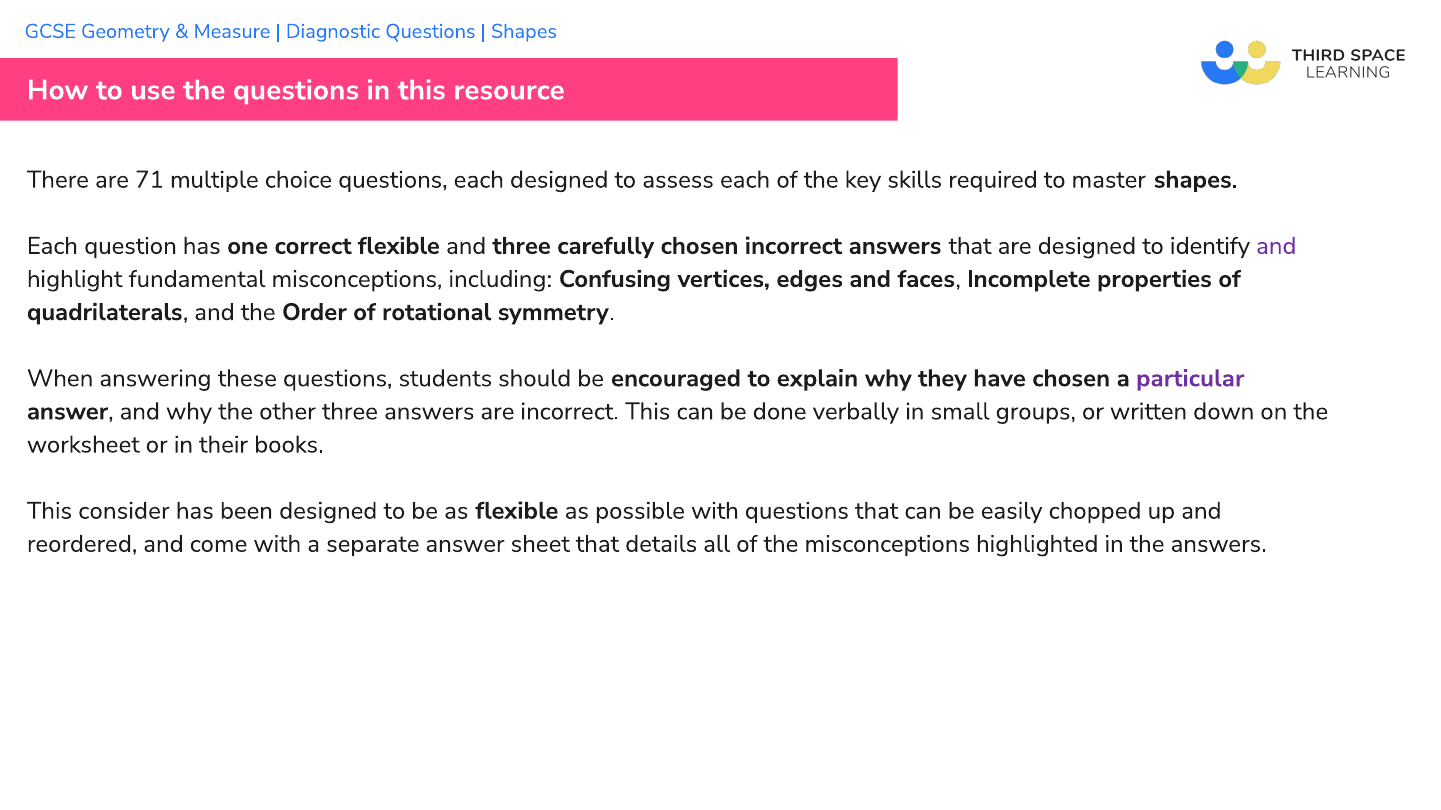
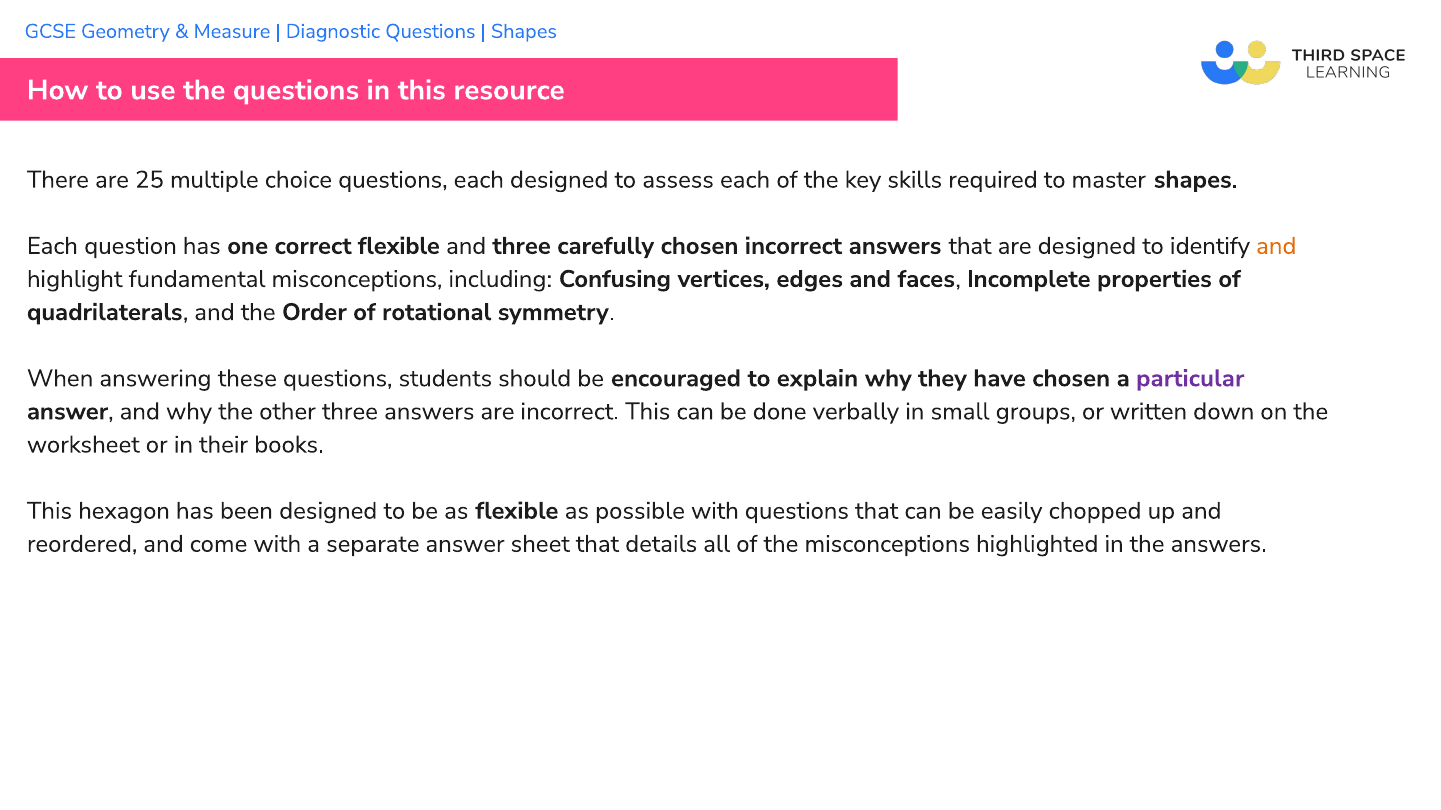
71: 71 -> 25
and at (1276, 246) colour: purple -> orange
consider: consider -> hexagon
